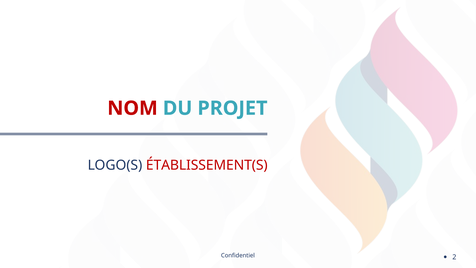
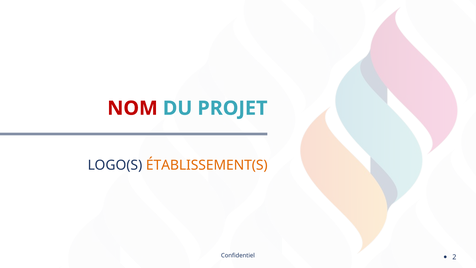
ÉTABLISSEMENT(S colour: red -> orange
